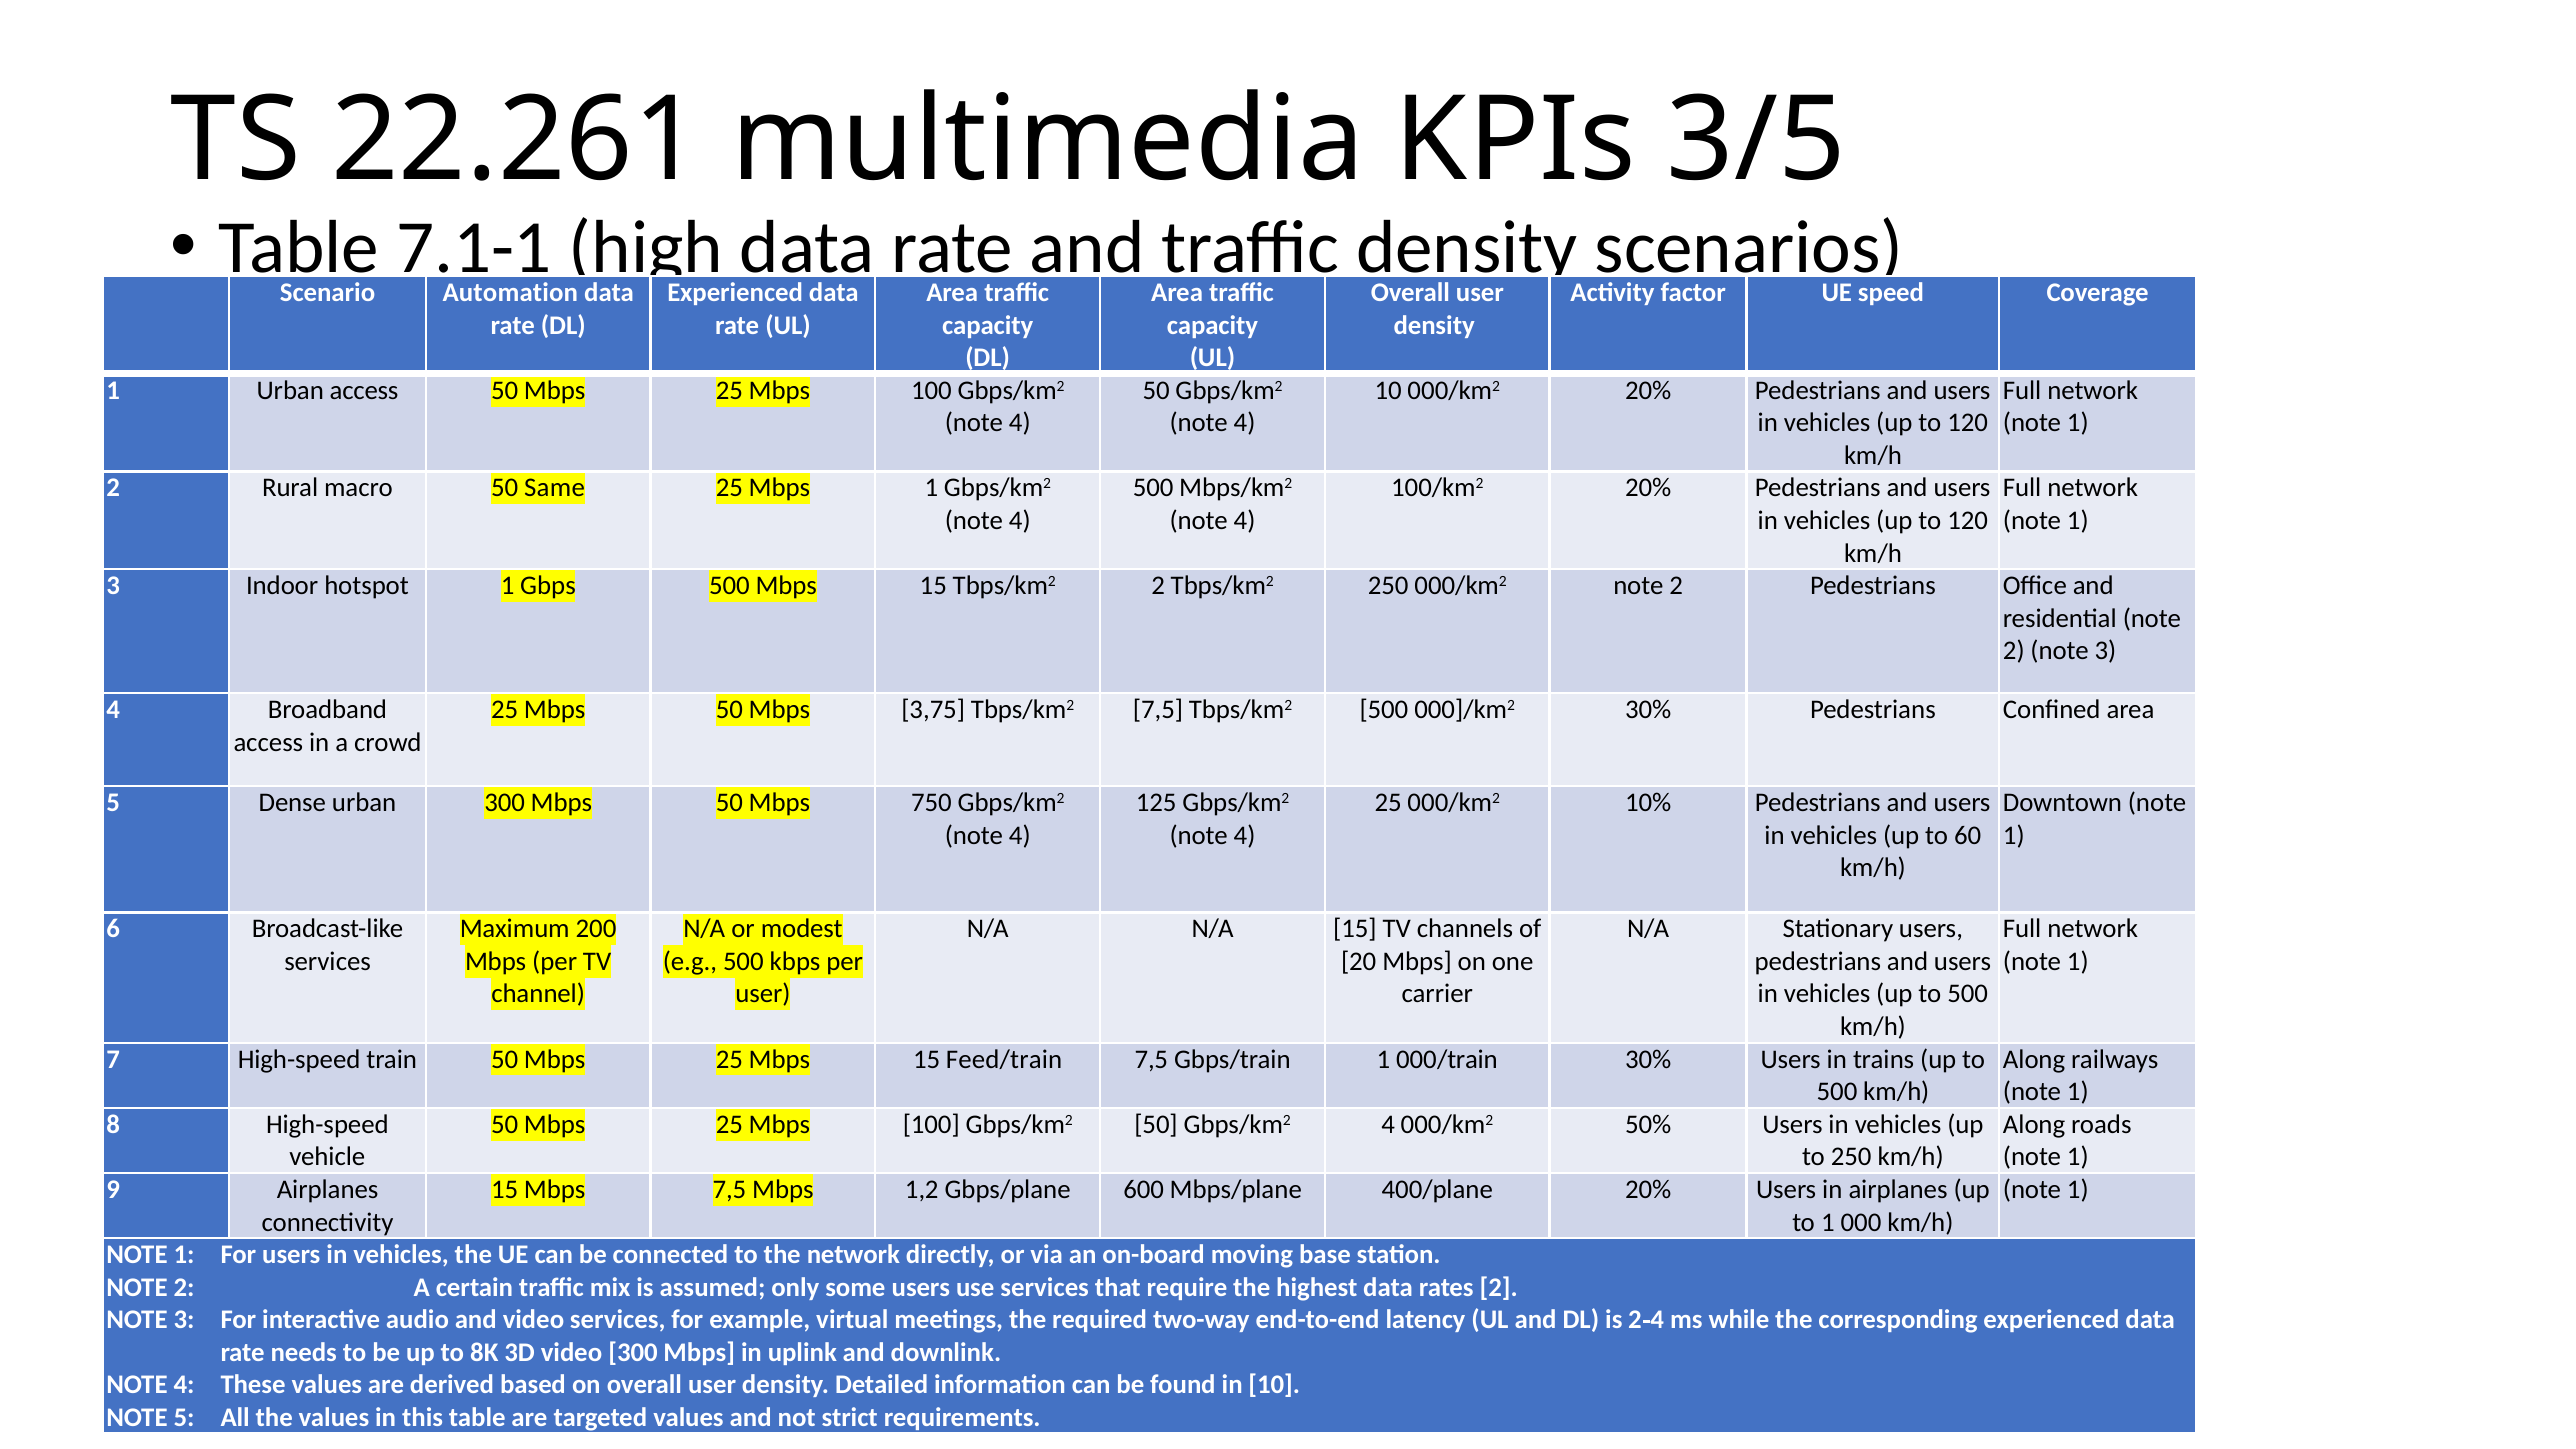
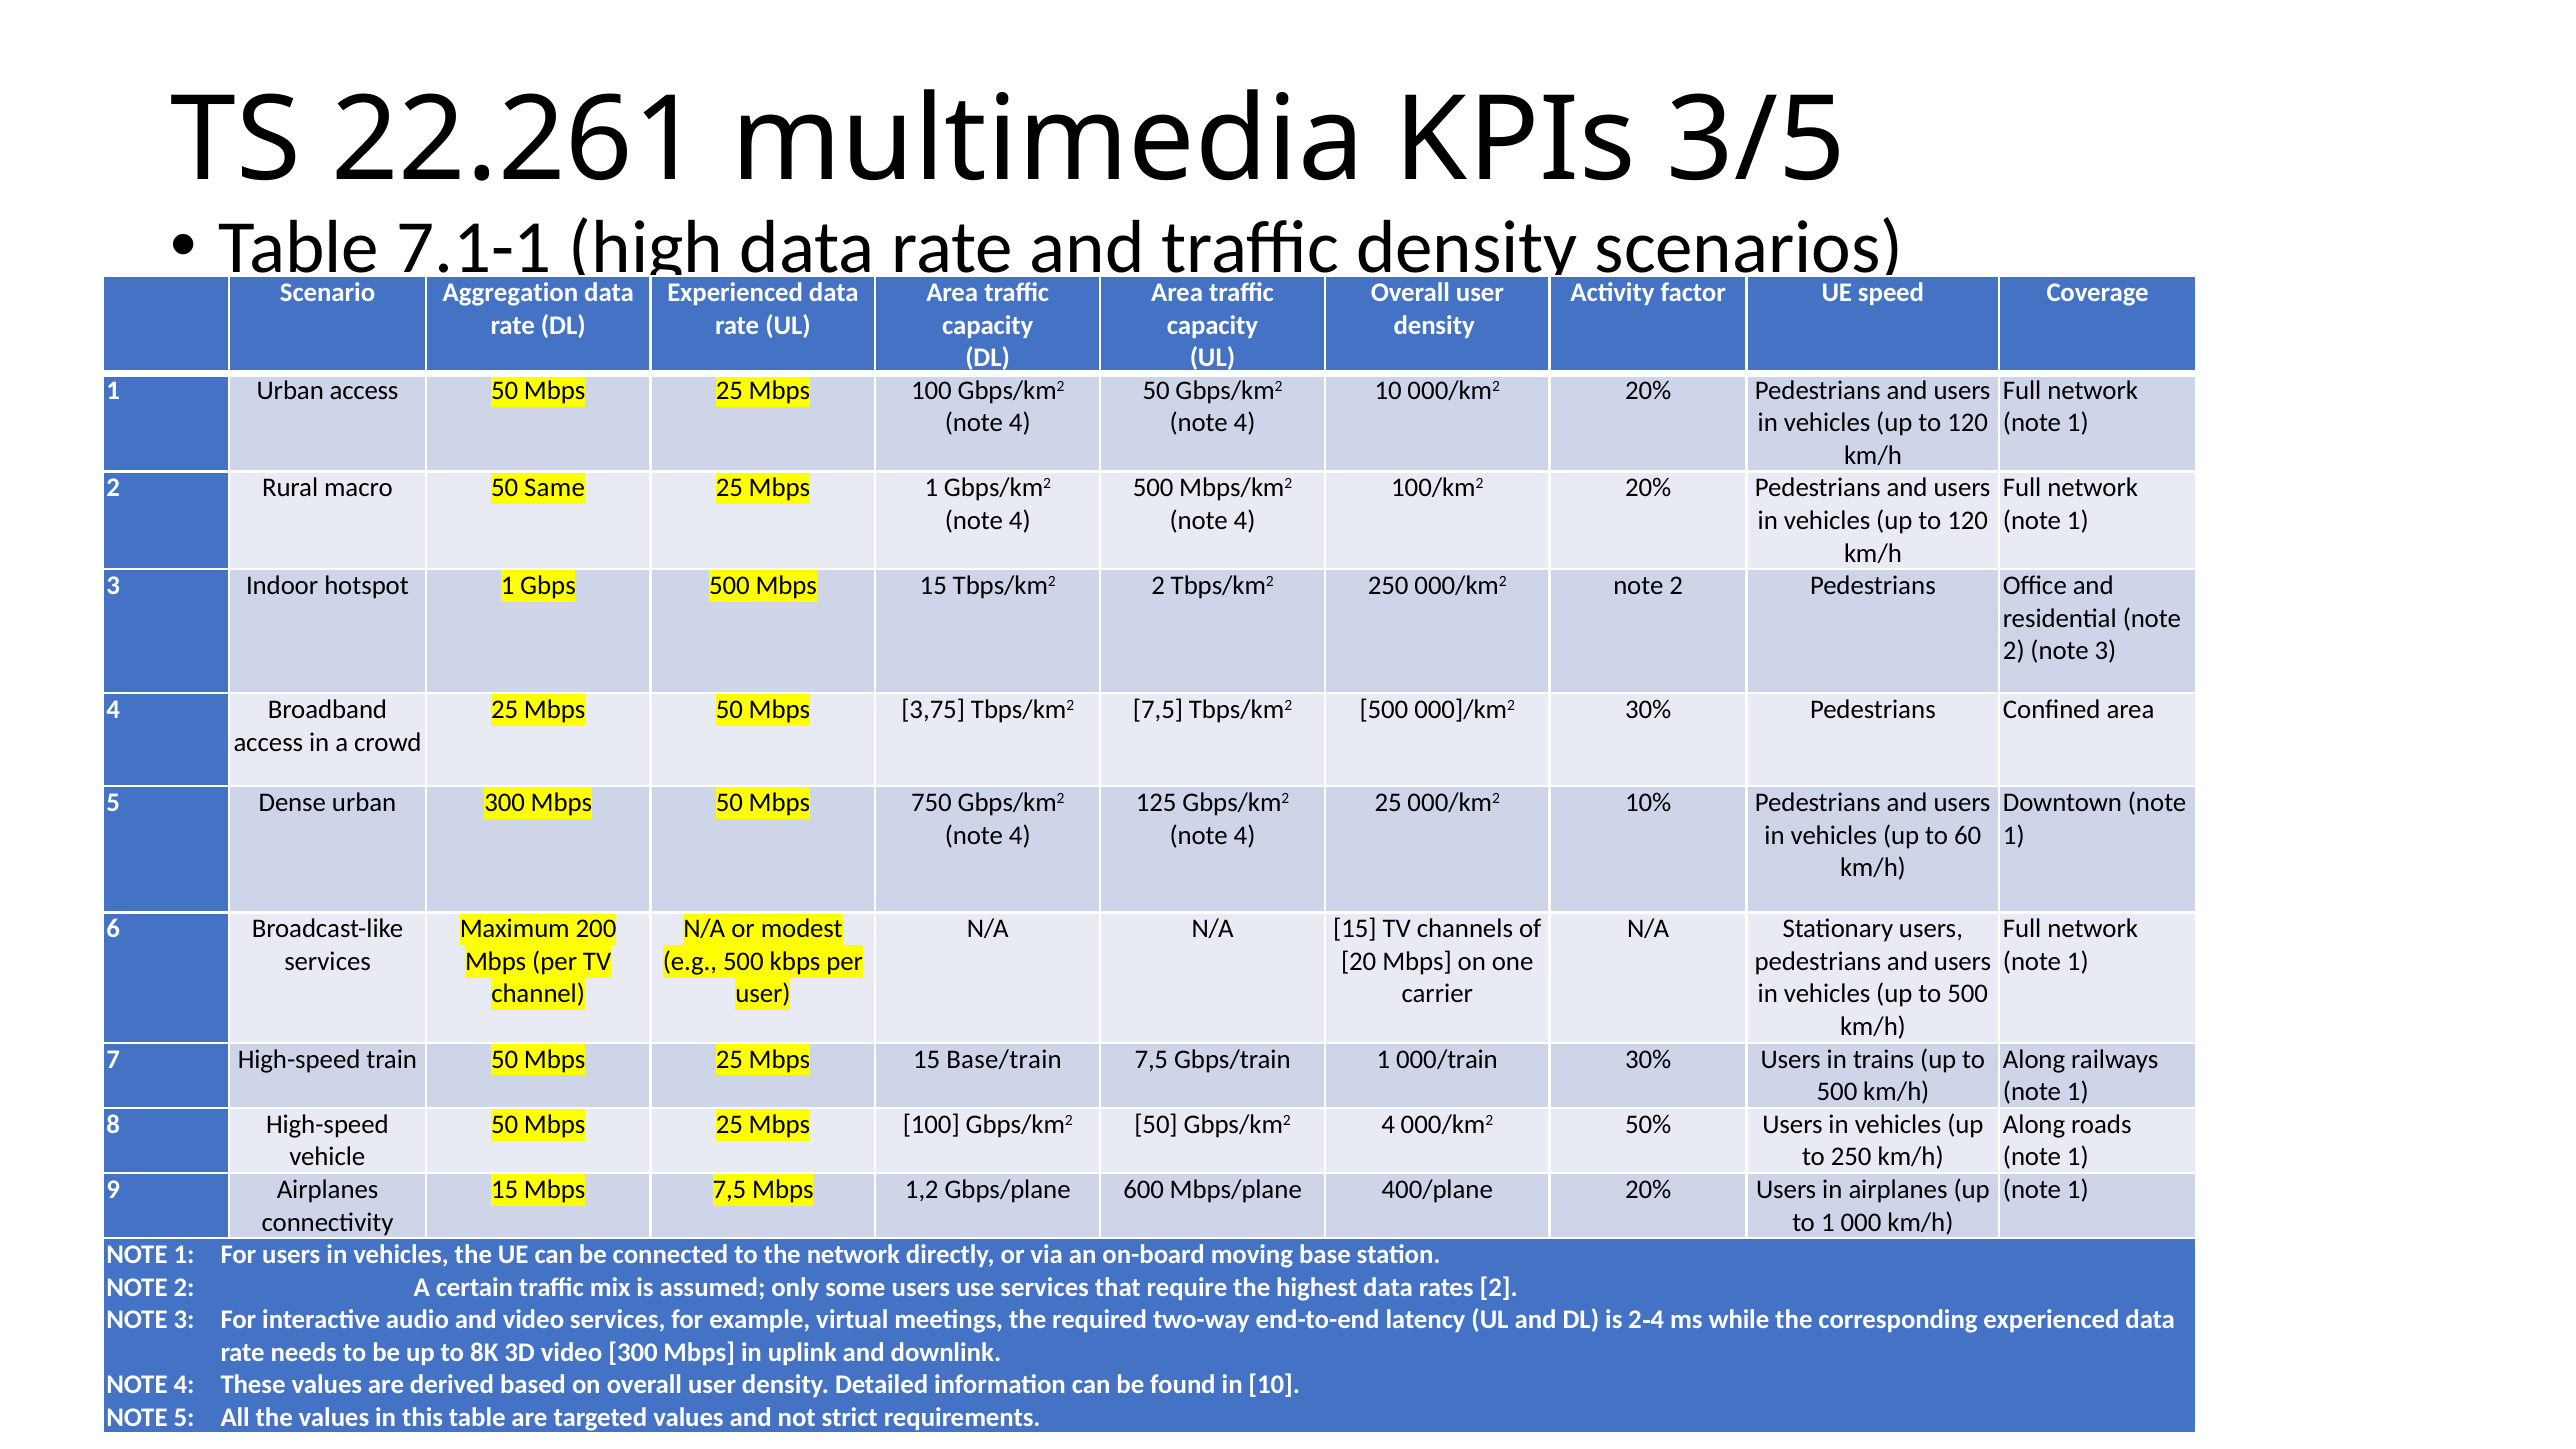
Automation: Automation -> Aggregation
Feed/train: Feed/train -> Base/train
